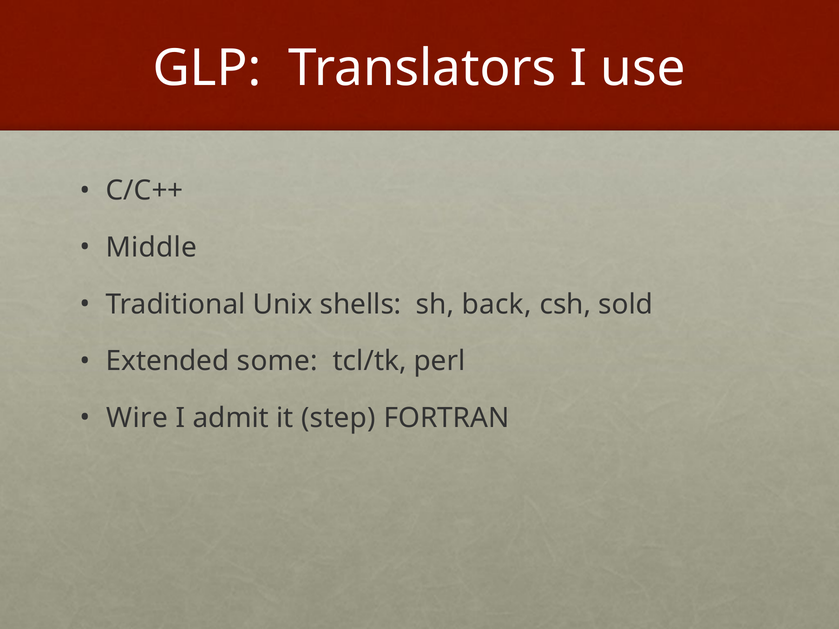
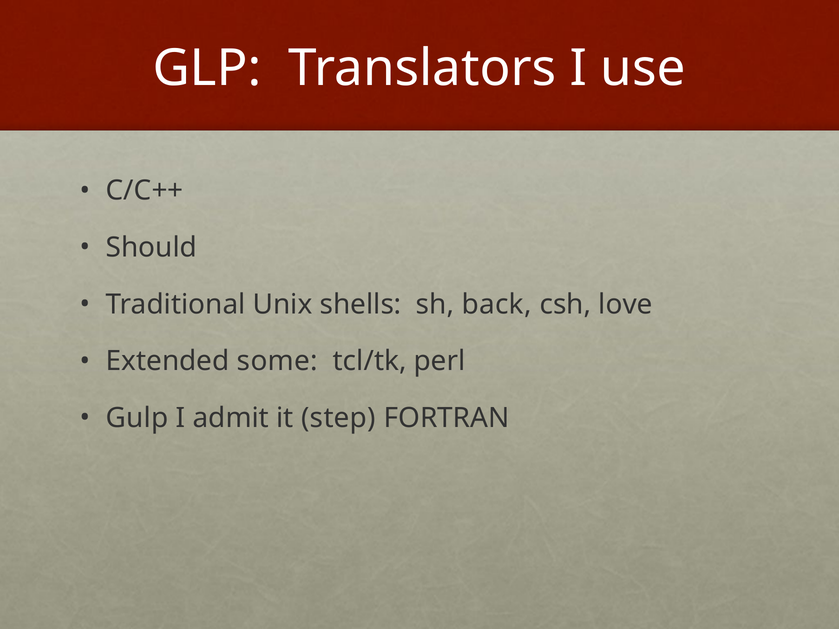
Middle: Middle -> Should
sold: sold -> love
Wire: Wire -> Gulp
